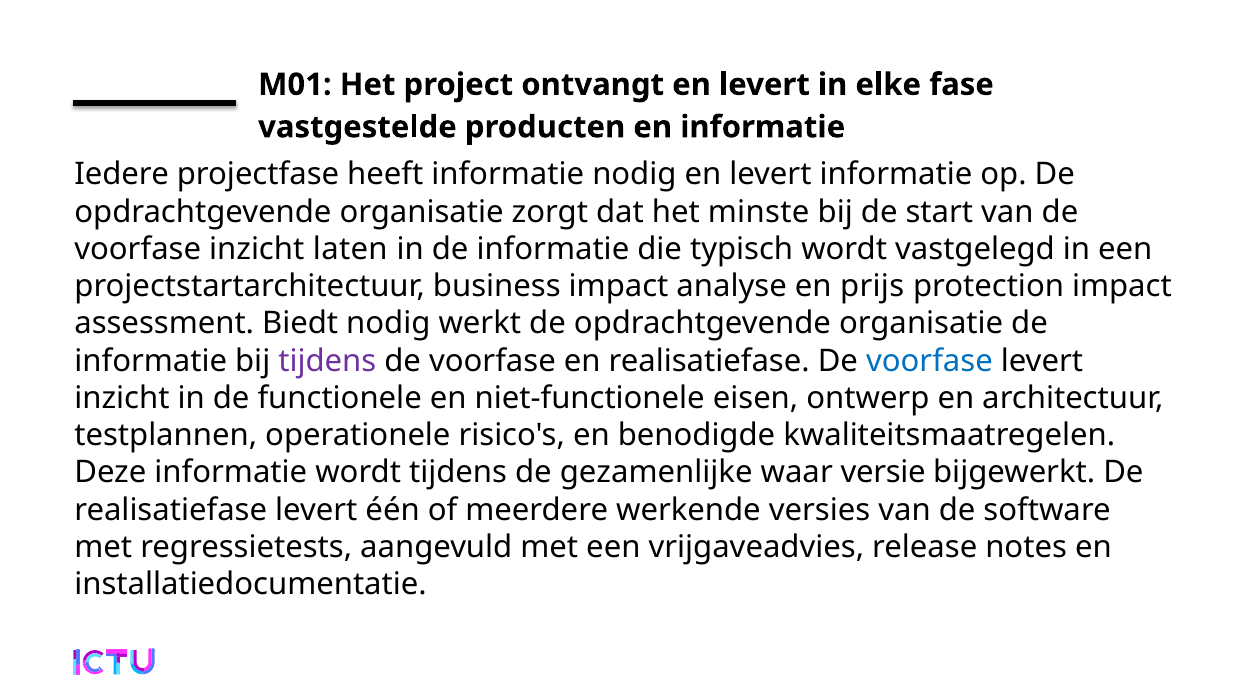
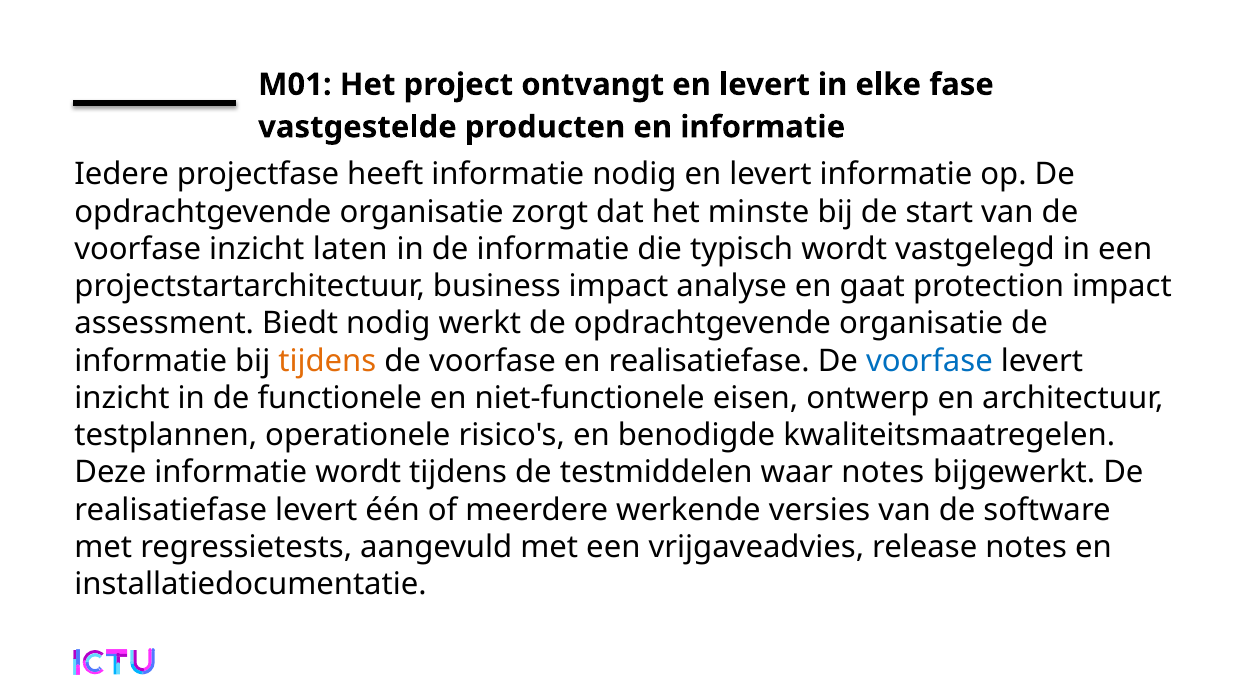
prijs: prijs -> gaat
tijdens at (327, 361) colour: purple -> orange
gezamenlijke: gezamenlijke -> testmiddelen
waar versie: versie -> notes
